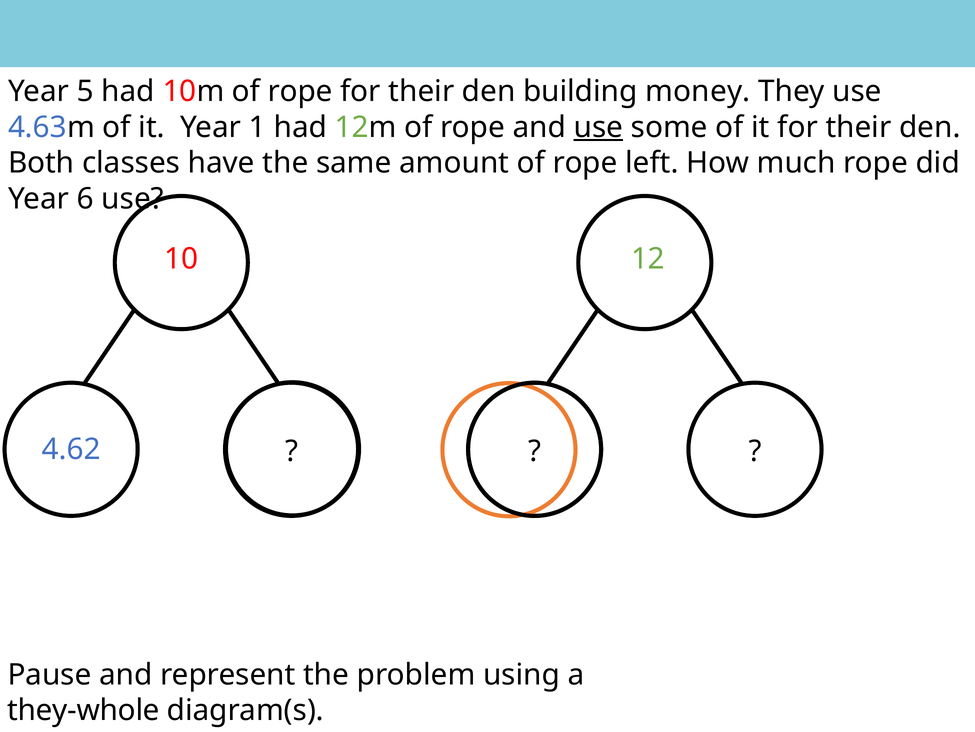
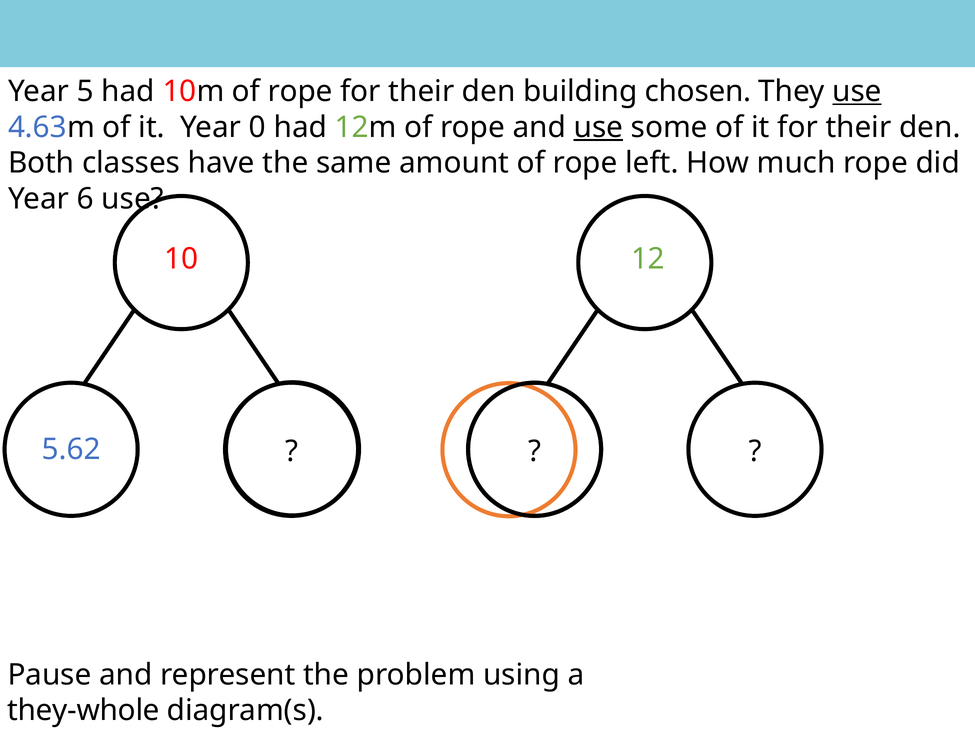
money: money -> chosen
use at (857, 91) underline: none -> present
1: 1 -> 0
4.62: 4.62 -> 5.62
